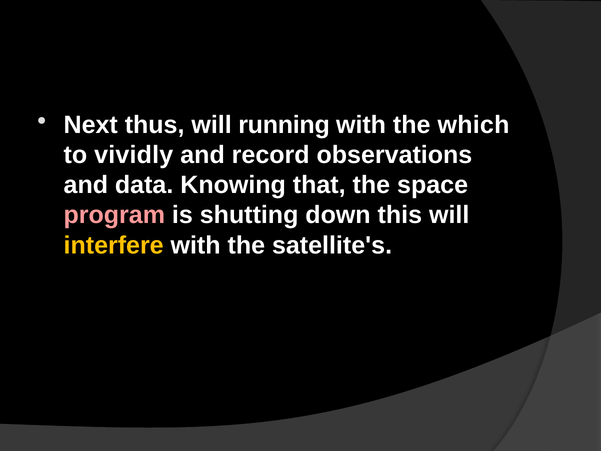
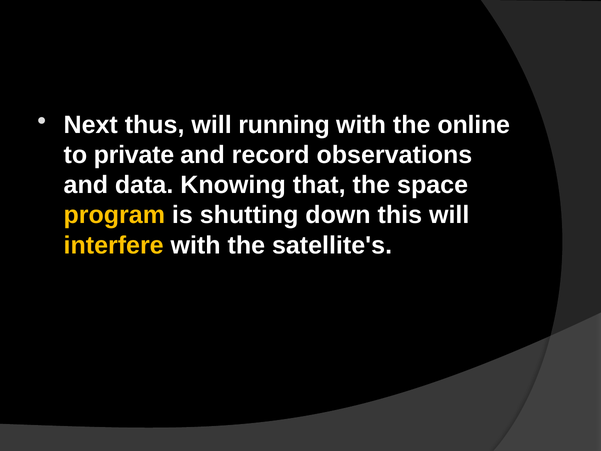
which: which -> online
vividly: vividly -> private
program colour: pink -> yellow
